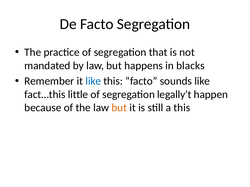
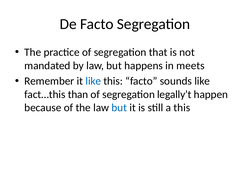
blacks: blacks -> meets
little: little -> than
but at (119, 108) colour: orange -> blue
